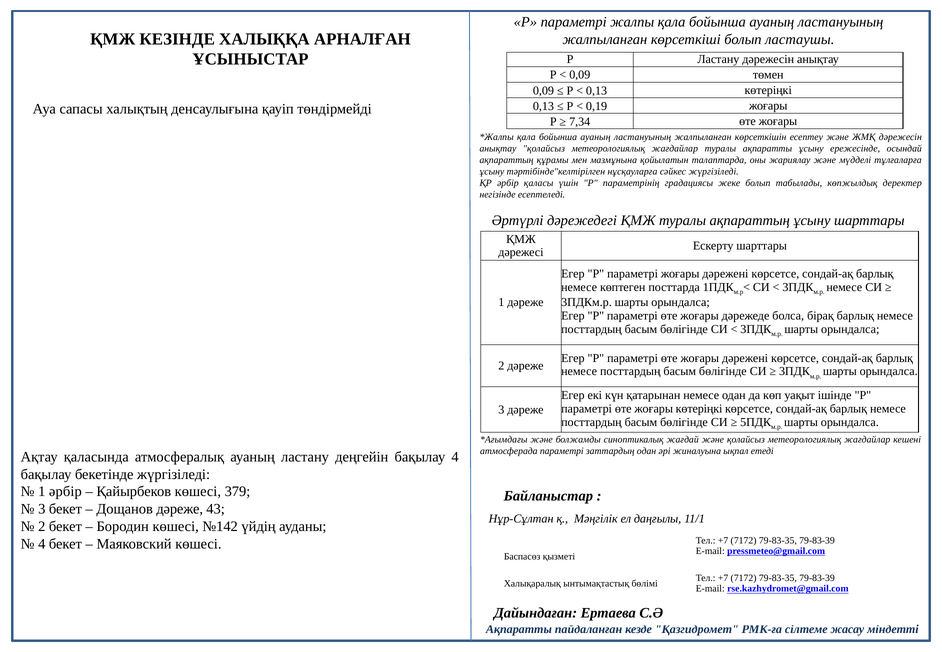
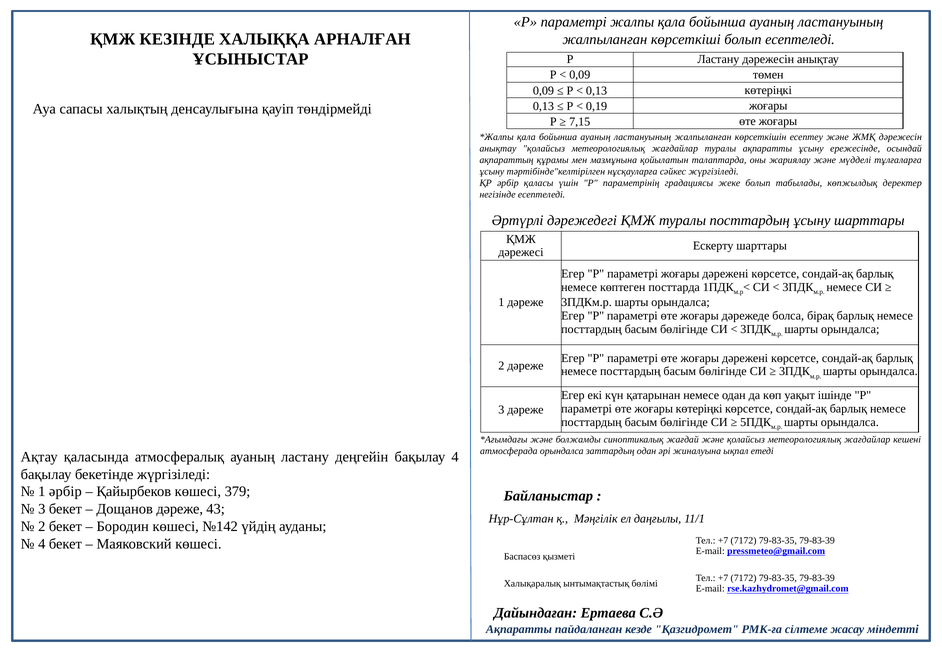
болып ластаушы: ластаушы -> есептеледі
7,34: 7,34 -> 7,15
туралы ақпараттың: ақпараттың -> посттардың
атмосферада параметрі: параметрі -> орындалса
